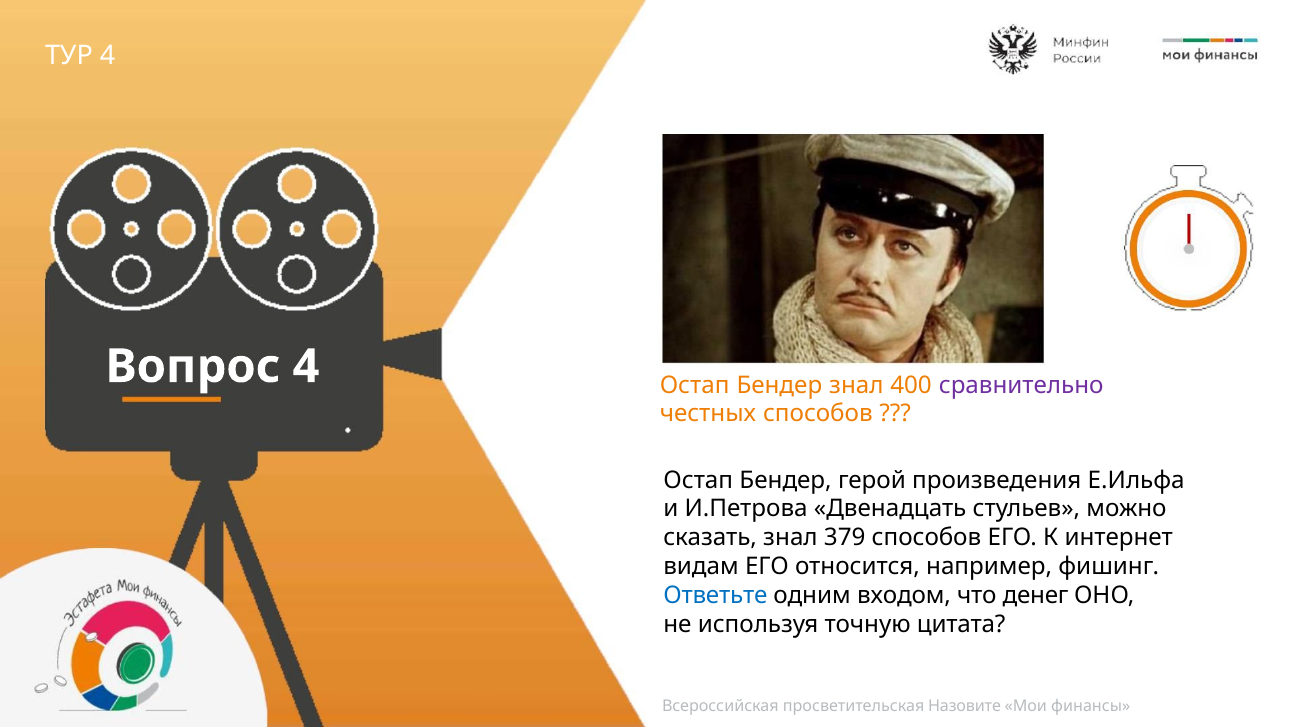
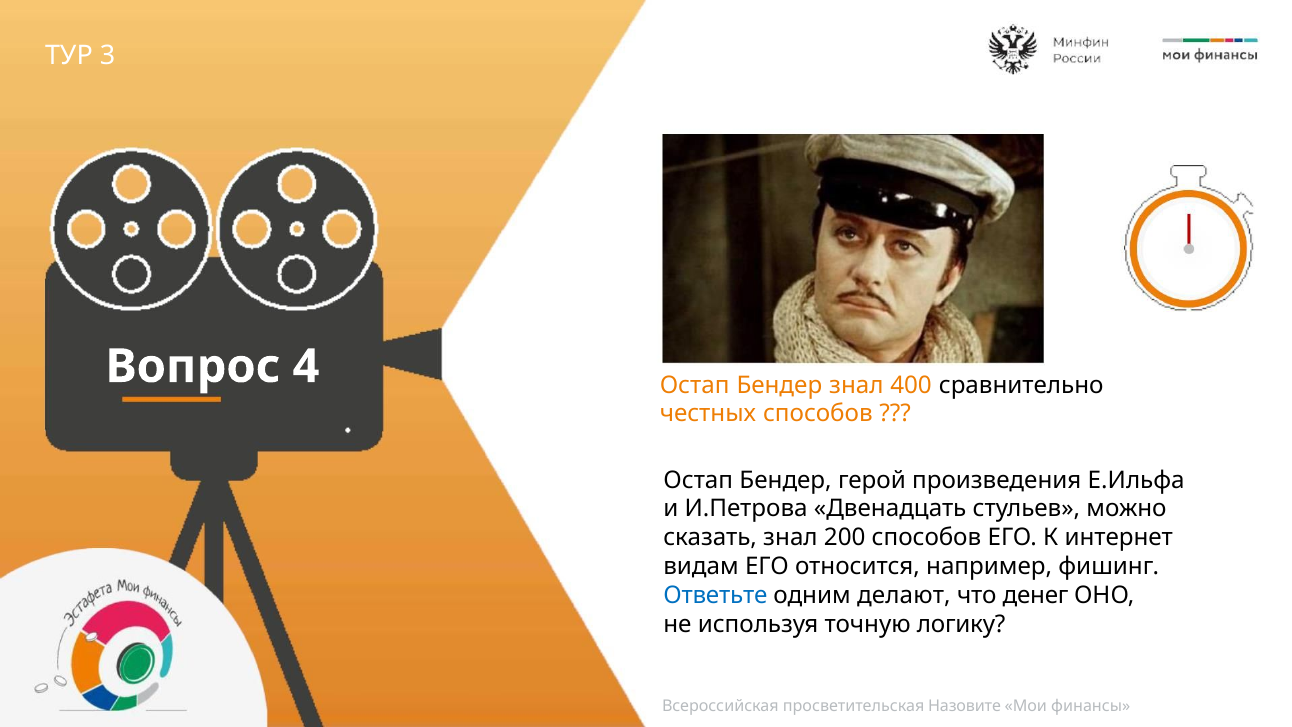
ТУР 4: 4 -> 3
сравнительно colour: purple -> black
379: 379 -> 200
входом: входом -> делают
цитата: цитата -> логику
